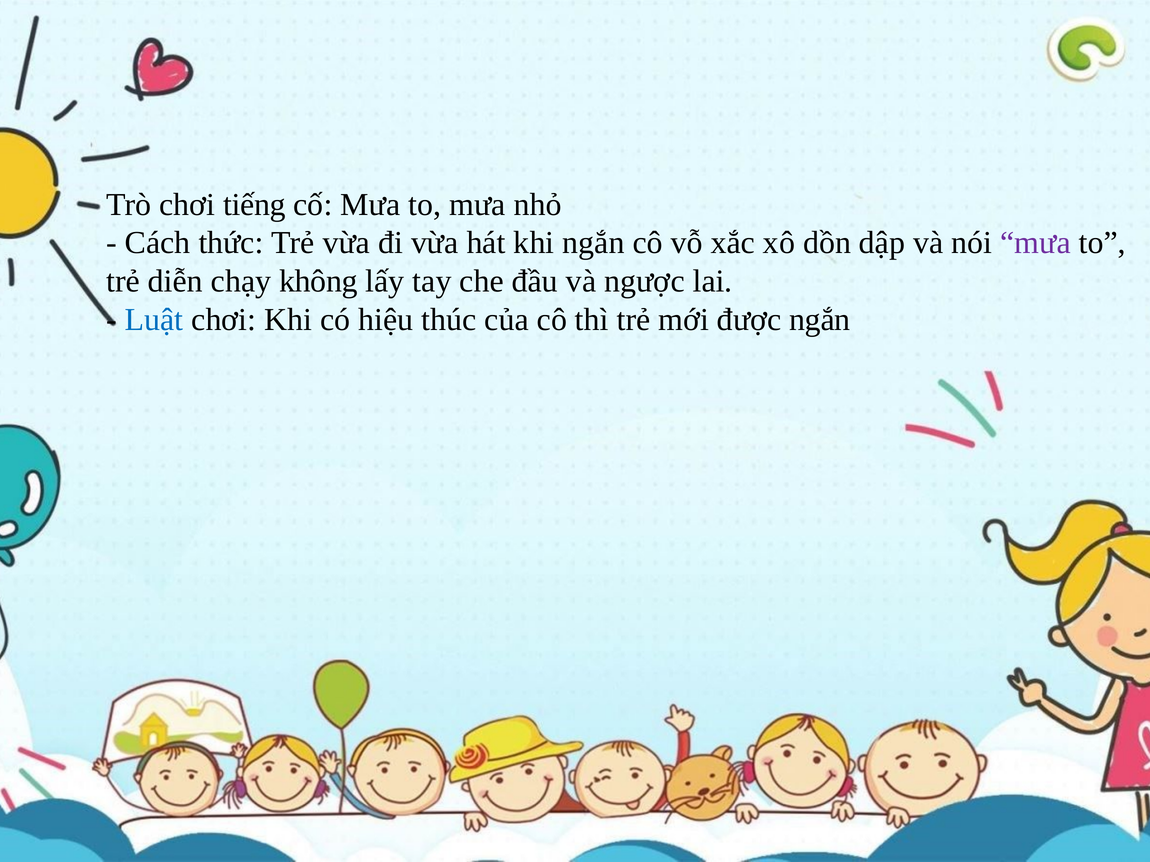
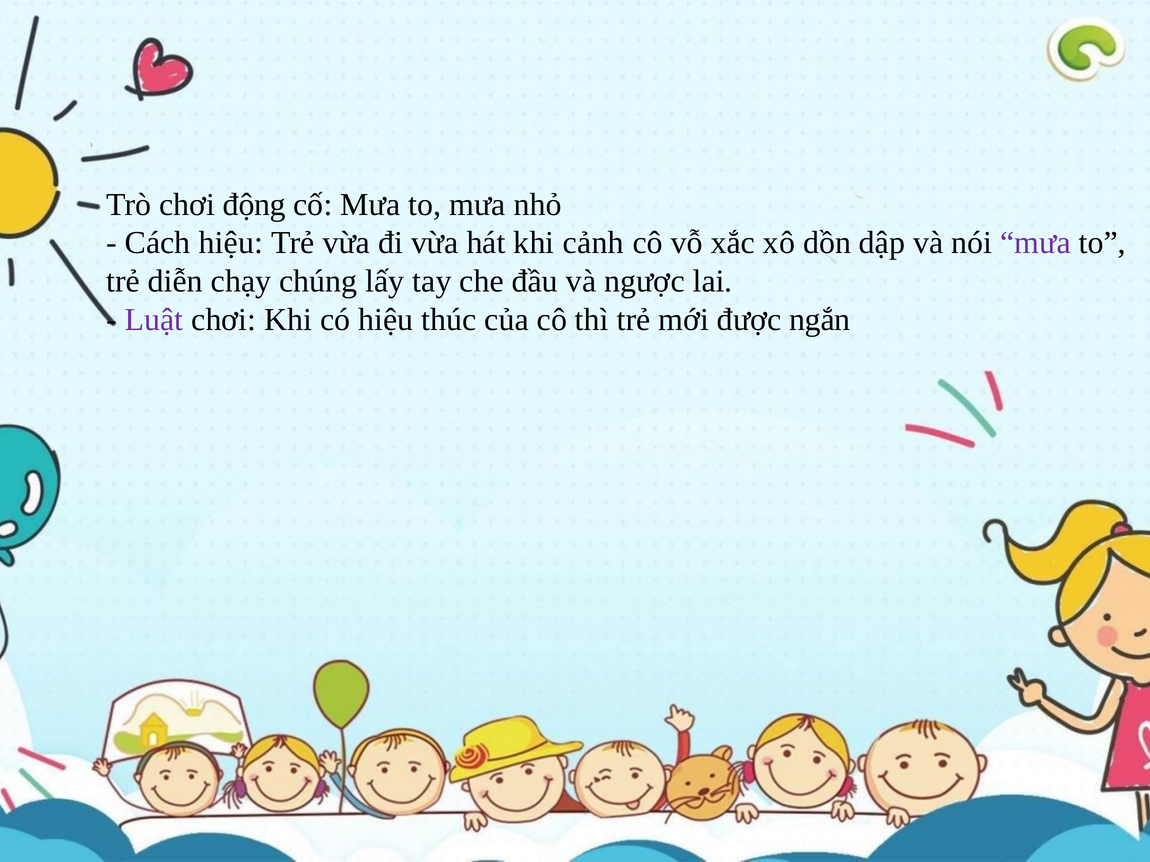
tiếng: tiếng -> động
Cách thức: thức -> hiệu
khi ngắn: ngắn -> cảnh
không: không -> chúng
Luật colour: blue -> purple
